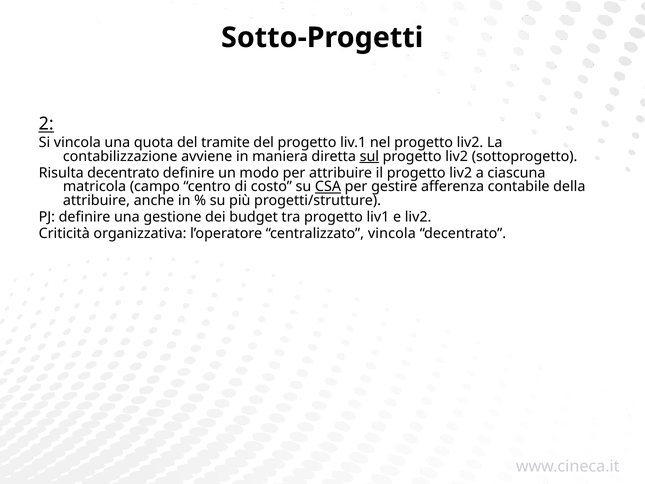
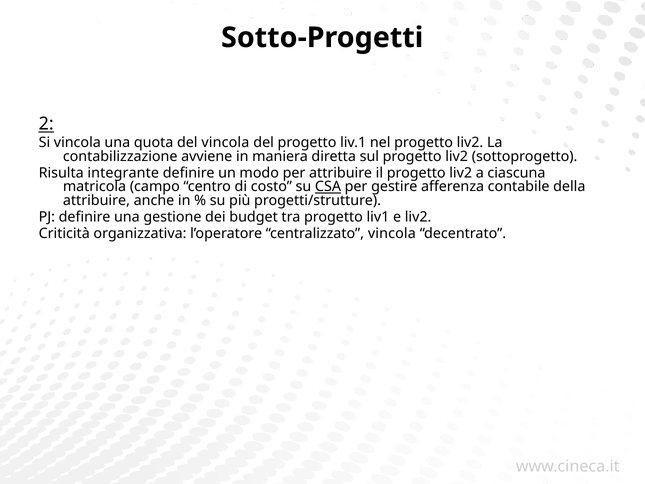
del tramite: tramite -> vincola
sul underline: present -> none
Risulta decentrato: decentrato -> integrante
